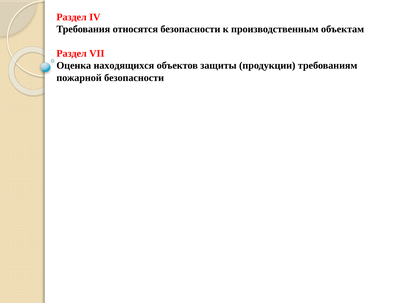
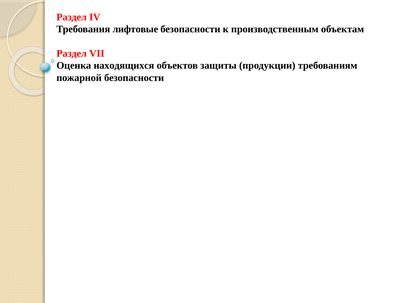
относятся: относятся -> лифтовые
